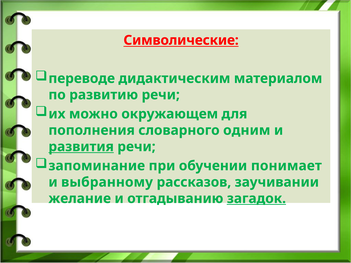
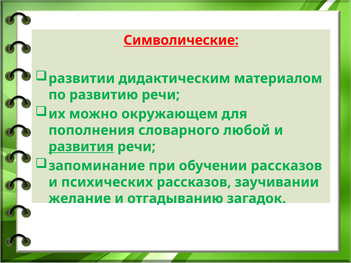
переводе: переводе -> развитии
одним: одним -> любой
обучении понимает: понимает -> рассказов
выбранному: выбранному -> психических
загадок underline: present -> none
